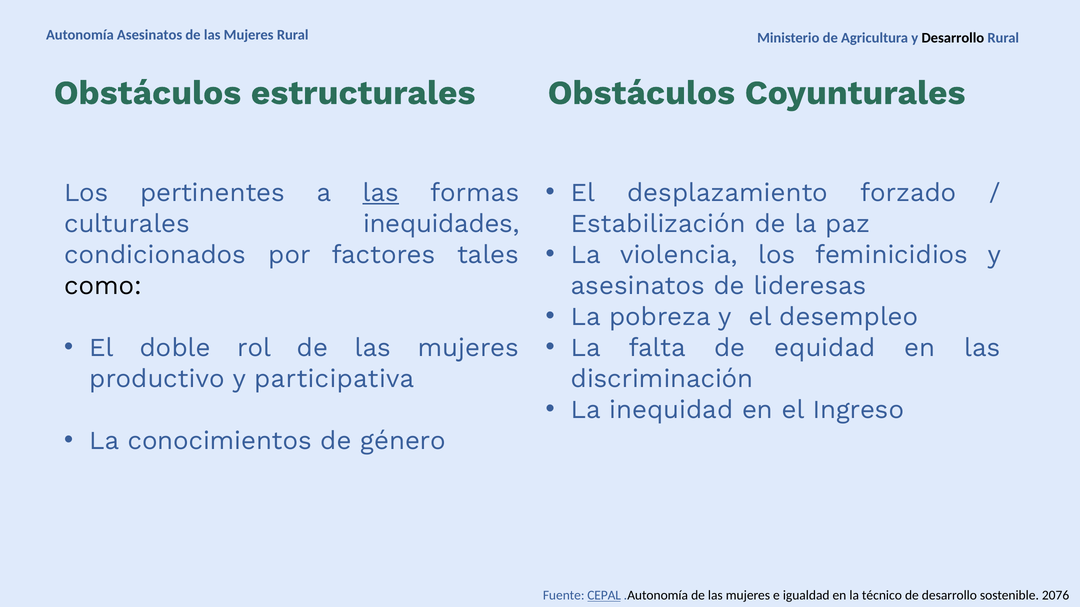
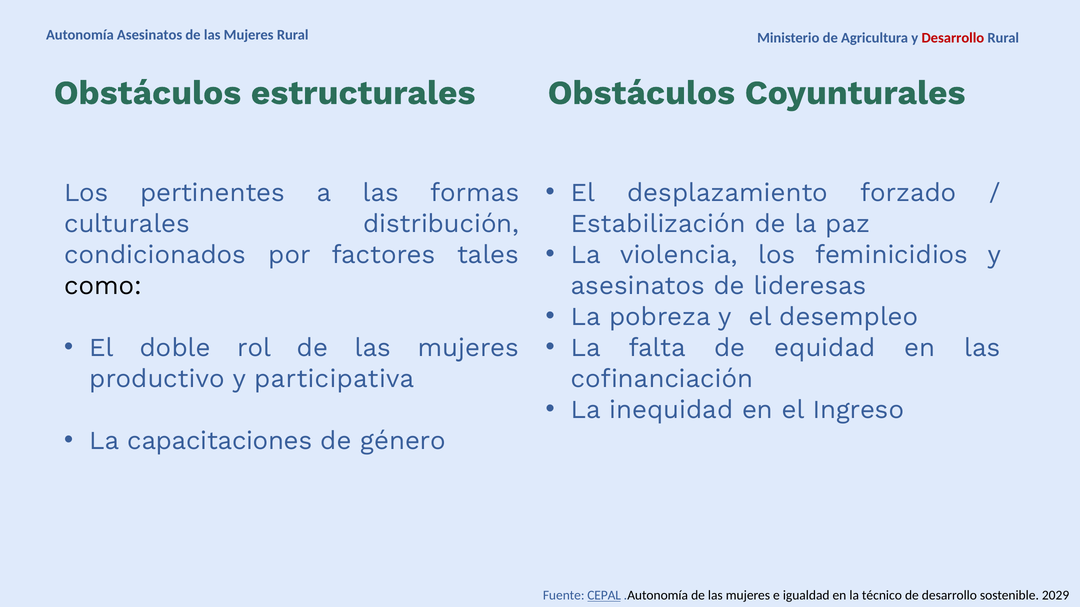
Desarrollo at (953, 38) colour: black -> red
las at (381, 193) underline: present -> none
inequidades: inequidades -> distribución
discriminación: discriminación -> cofinanciación
conocimientos: conocimientos -> capacitaciones
2076: 2076 -> 2029
